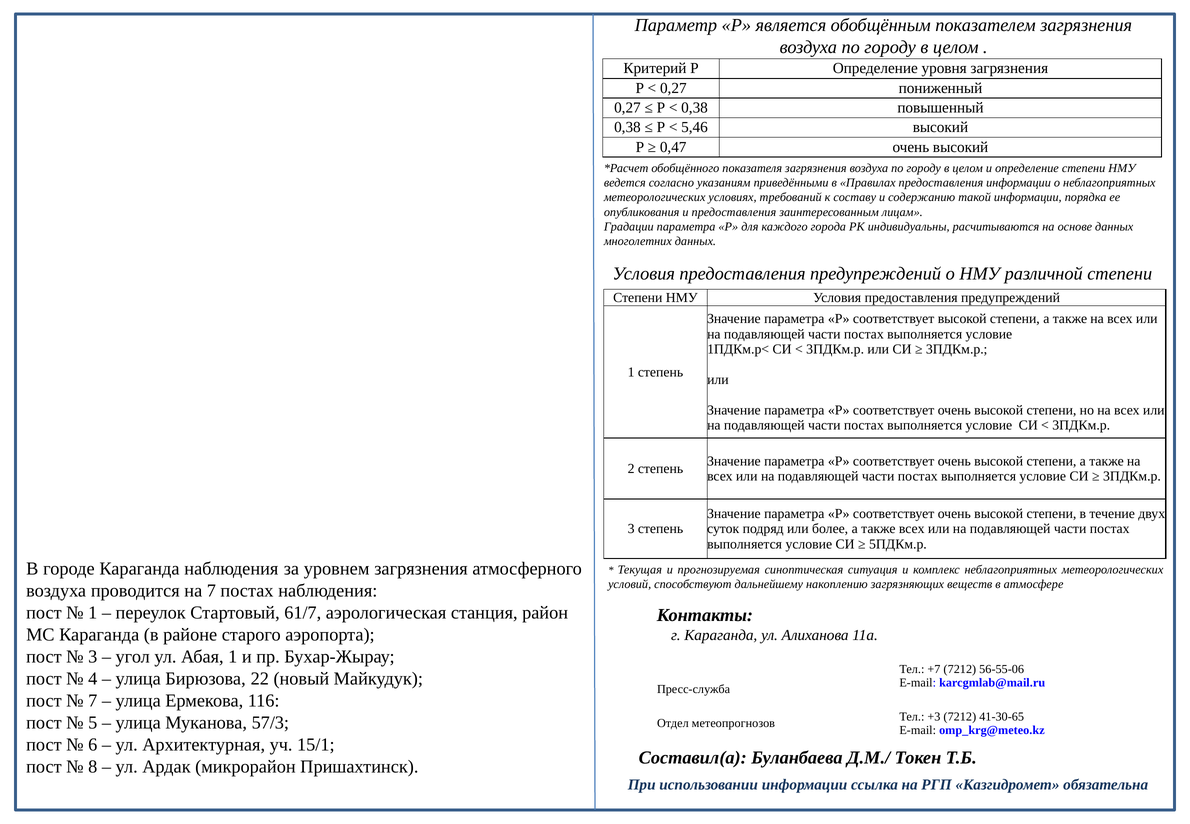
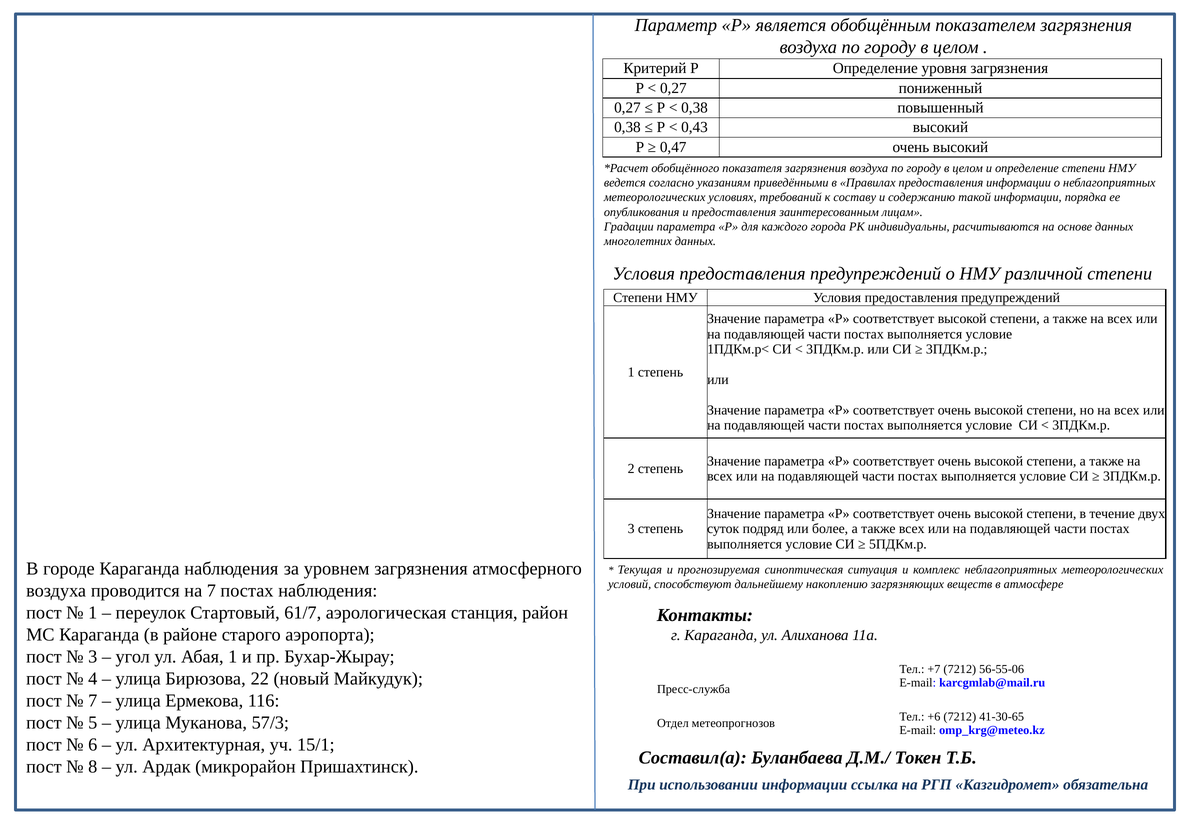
5,46: 5,46 -> 0,43
+3: +3 -> +6
